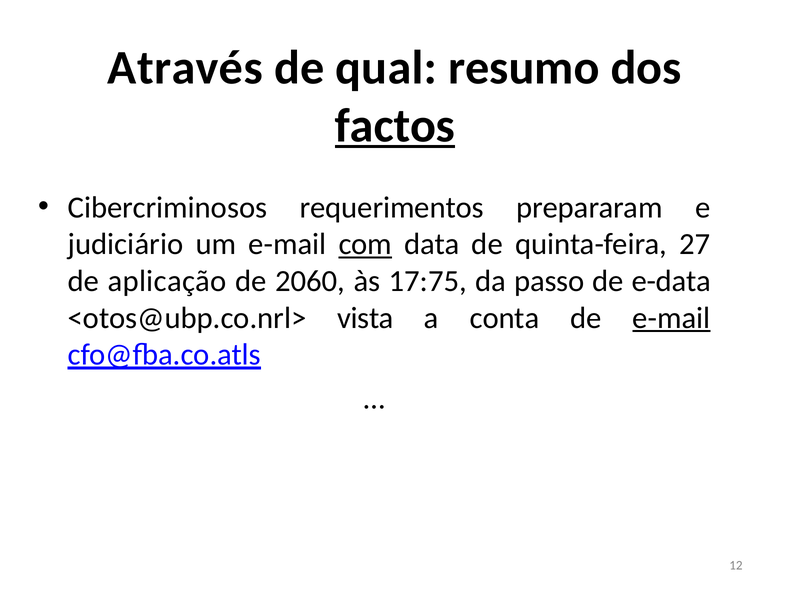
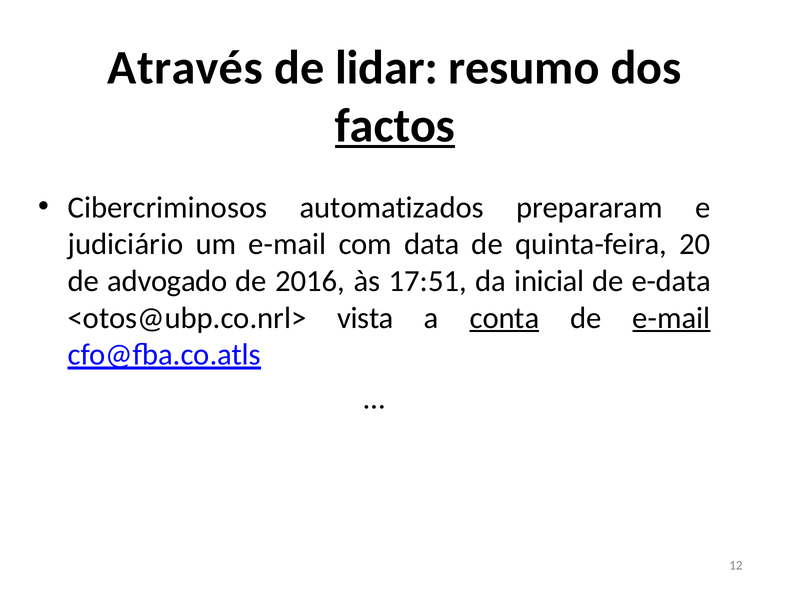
qual: qual -> lidar
requerimentos: requerimentos -> automatizados
com underline: present -> none
27: 27 -> 20
aplicação: aplicação -> advogado
2060: 2060 -> 2016
17:75: 17:75 -> 17:51
passo: passo -> inicial
conta underline: none -> present
